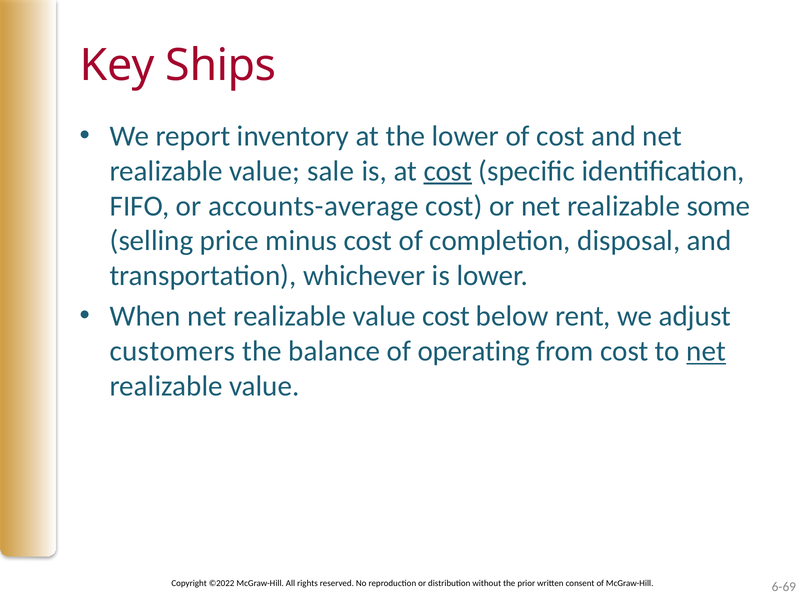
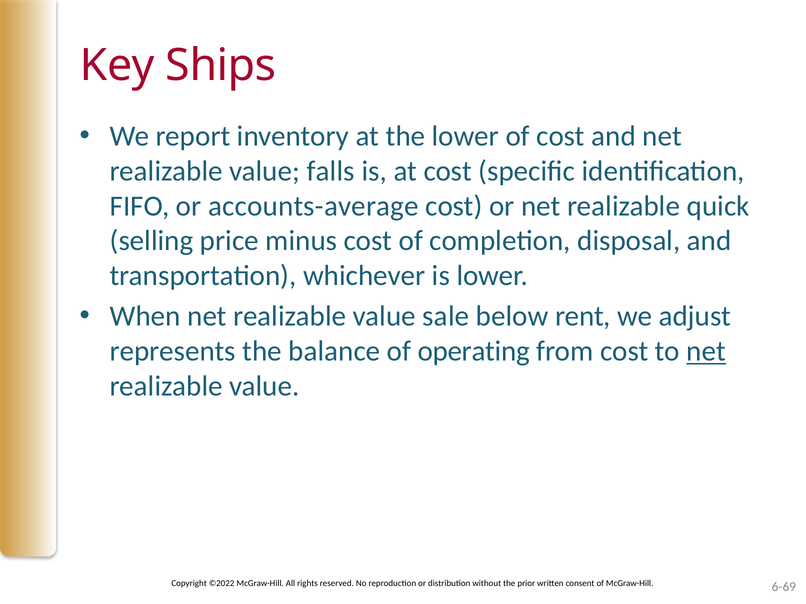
sale: sale -> falls
cost at (448, 171) underline: present -> none
some: some -> quick
value cost: cost -> sale
customers: customers -> represents
